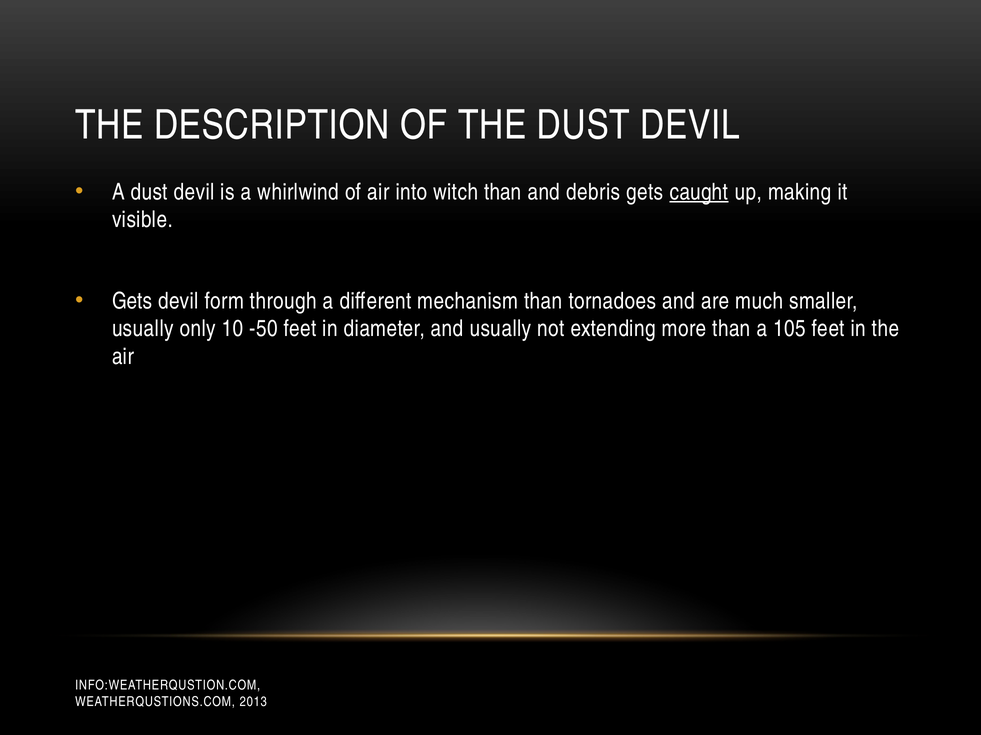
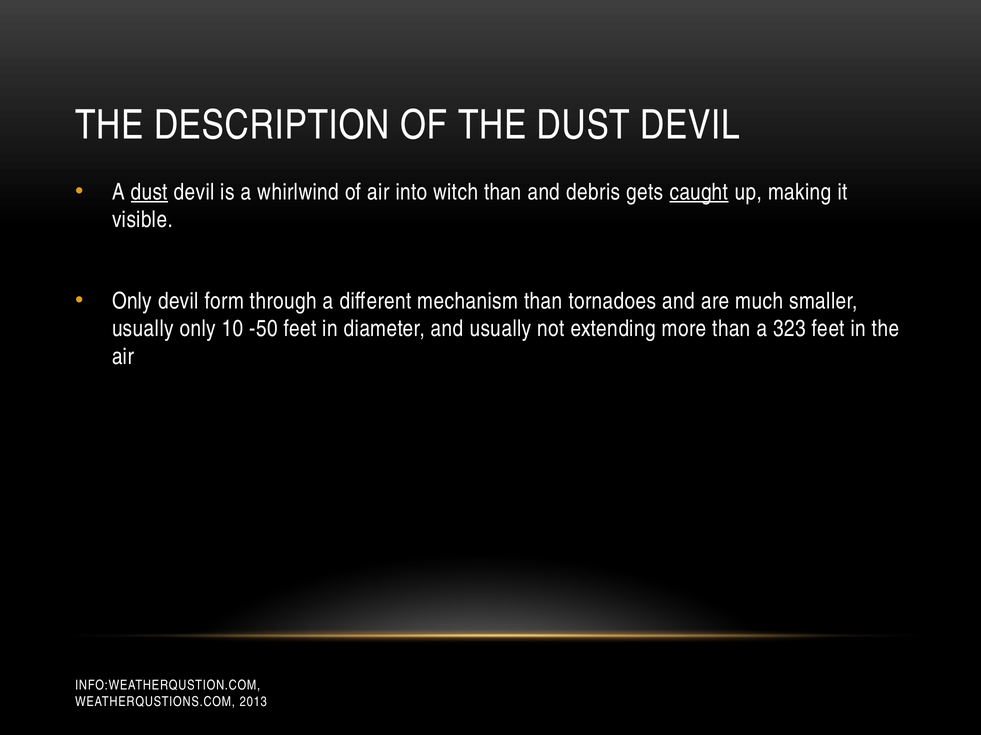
dust at (149, 192) underline: none -> present
Gets at (132, 301): Gets -> Only
105: 105 -> 323
